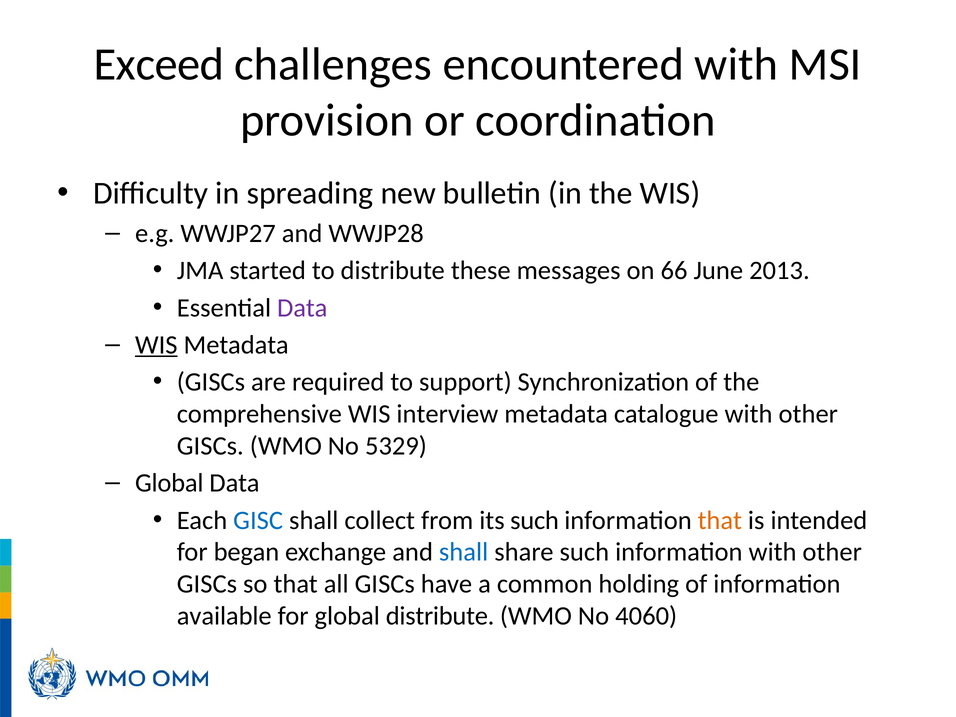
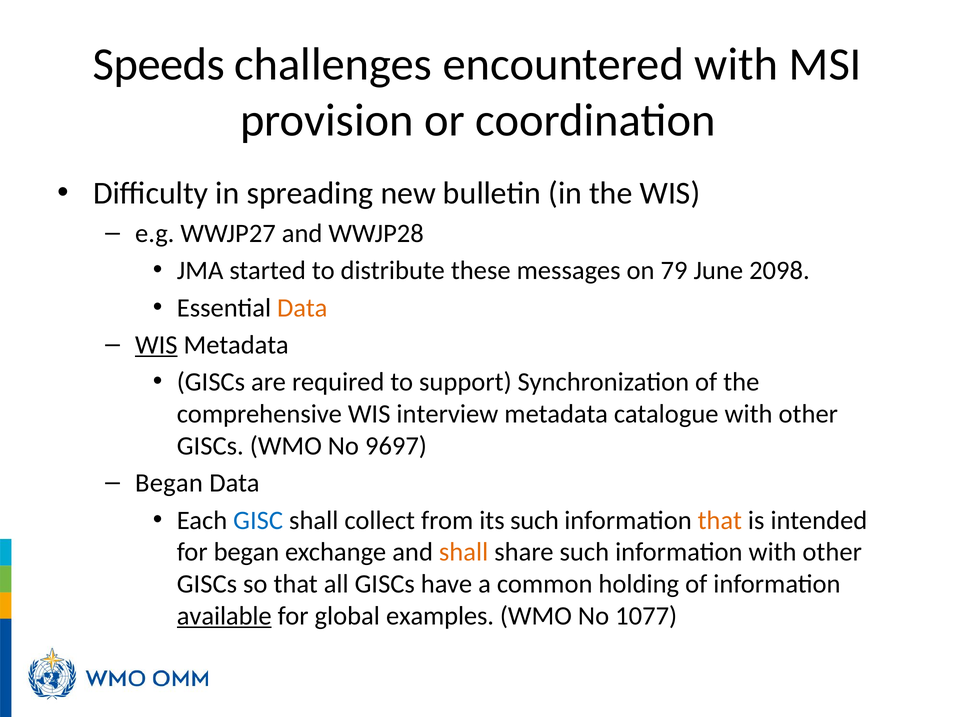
Exceed: Exceed -> Speeds
66: 66 -> 79
2013: 2013 -> 2098
Data at (302, 308) colour: purple -> orange
5329: 5329 -> 9697
Global at (169, 483): Global -> Began
shall at (464, 552) colour: blue -> orange
available underline: none -> present
global distribute: distribute -> examples
4060: 4060 -> 1077
